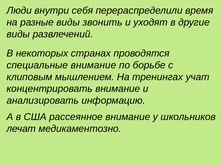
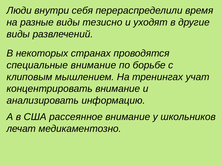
звонить: звонить -> тезисно
